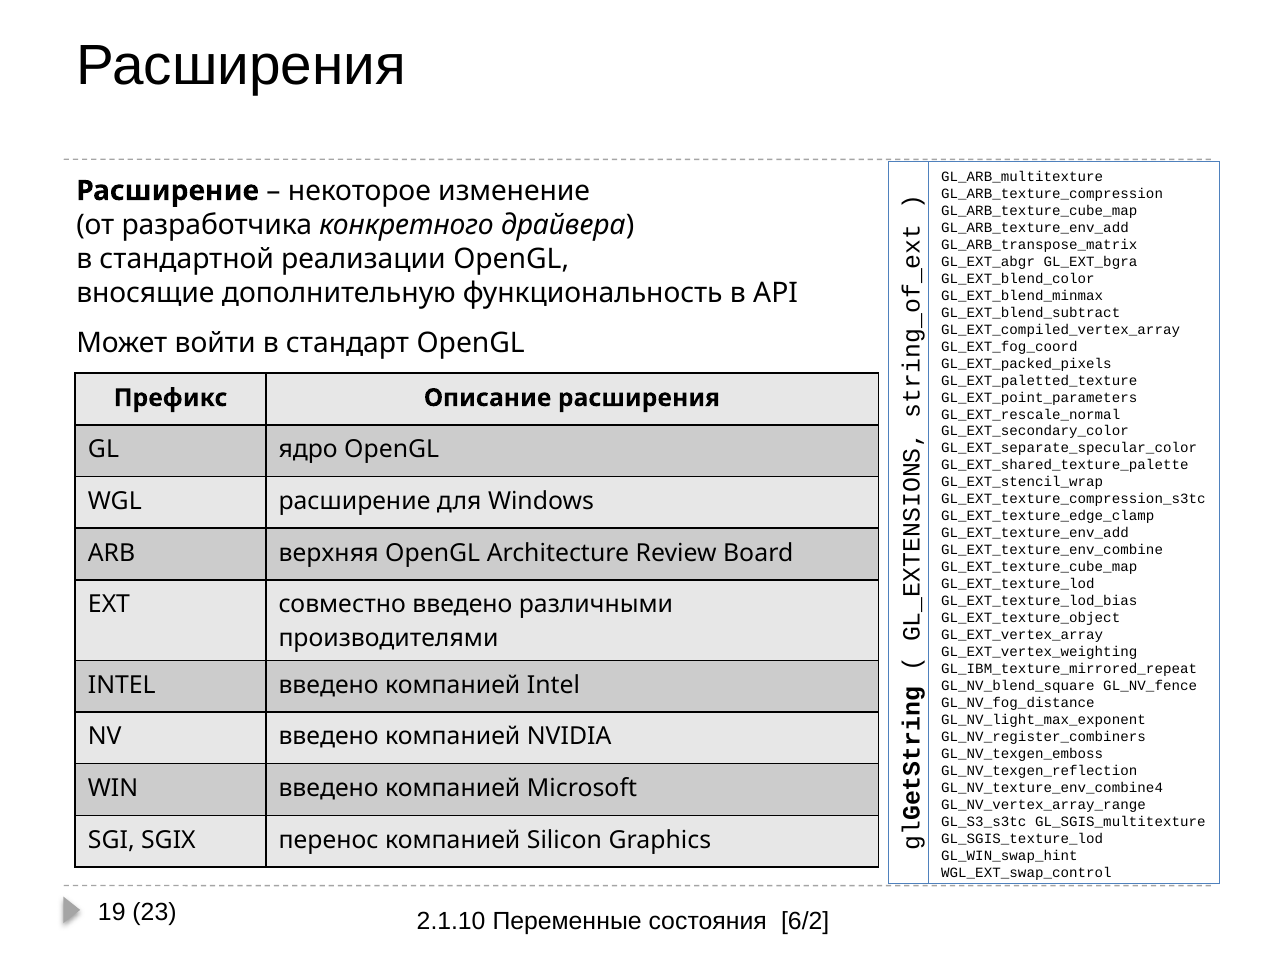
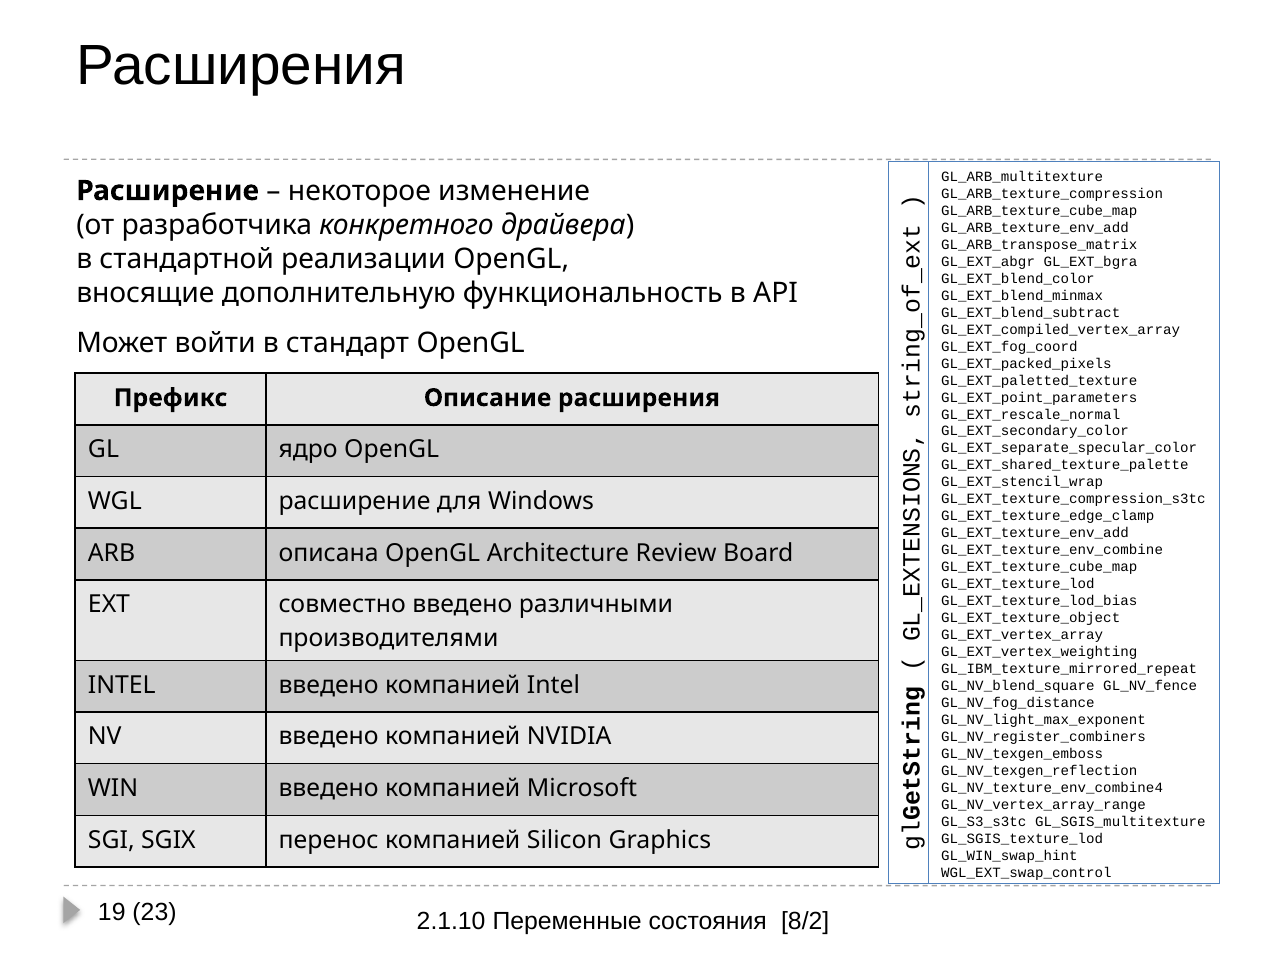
верхняя: верхняя -> описана
6/2: 6/2 -> 8/2
